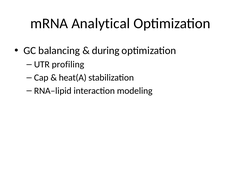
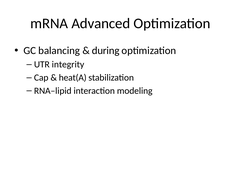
Analytical: Analytical -> Advanced
profiling: profiling -> integrity
